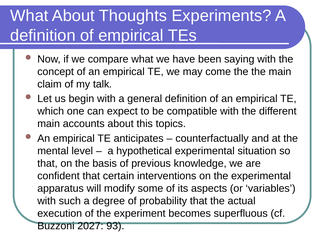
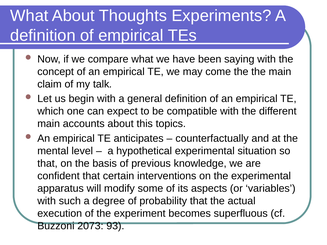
2027: 2027 -> 2073
